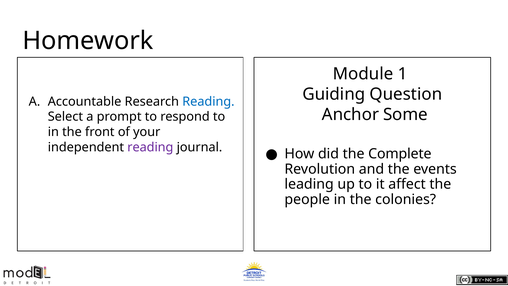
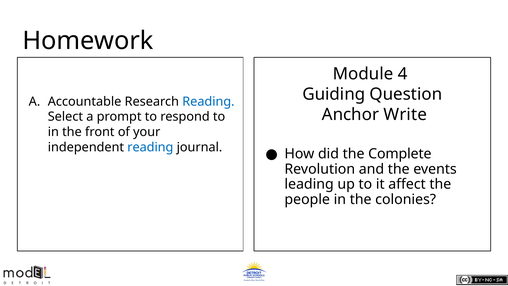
1: 1 -> 4
Some: Some -> Write
reading at (150, 147) colour: purple -> blue
